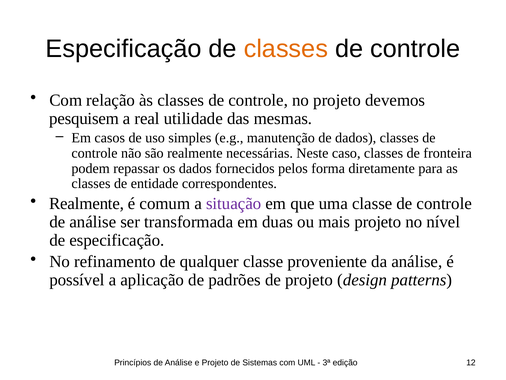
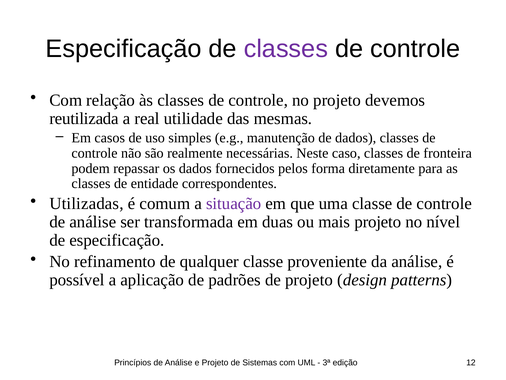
classes at (286, 49) colour: orange -> purple
pesquisem: pesquisem -> reutilizada
Realmente at (87, 203): Realmente -> Utilizadas
